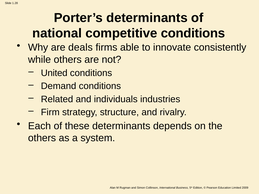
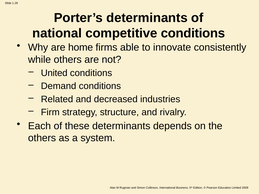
deals: deals -> home
individuals: individuals -> decreased
